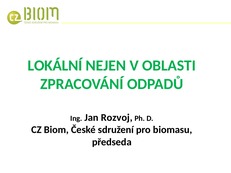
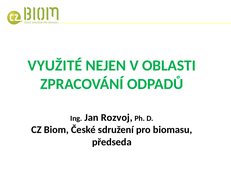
LOKÁLNÍ: LOKÁLNÍ -> VYUŽITÉ
